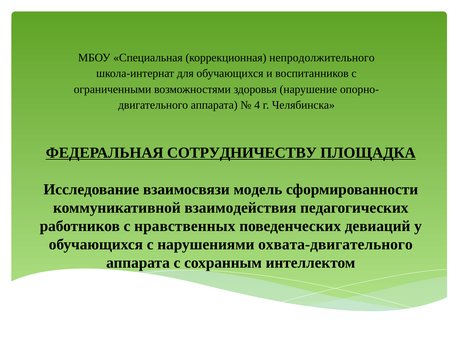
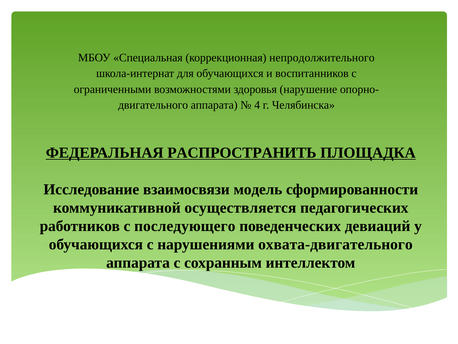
СОТРУДНИЧЕСТВУ: СОТРУДНИЧЕСТВУ -> РАСПРОСТРАНИТЬ
взаимодействия: взаимодействия -> осуществляется
нравственных: нравственных -> последующего
